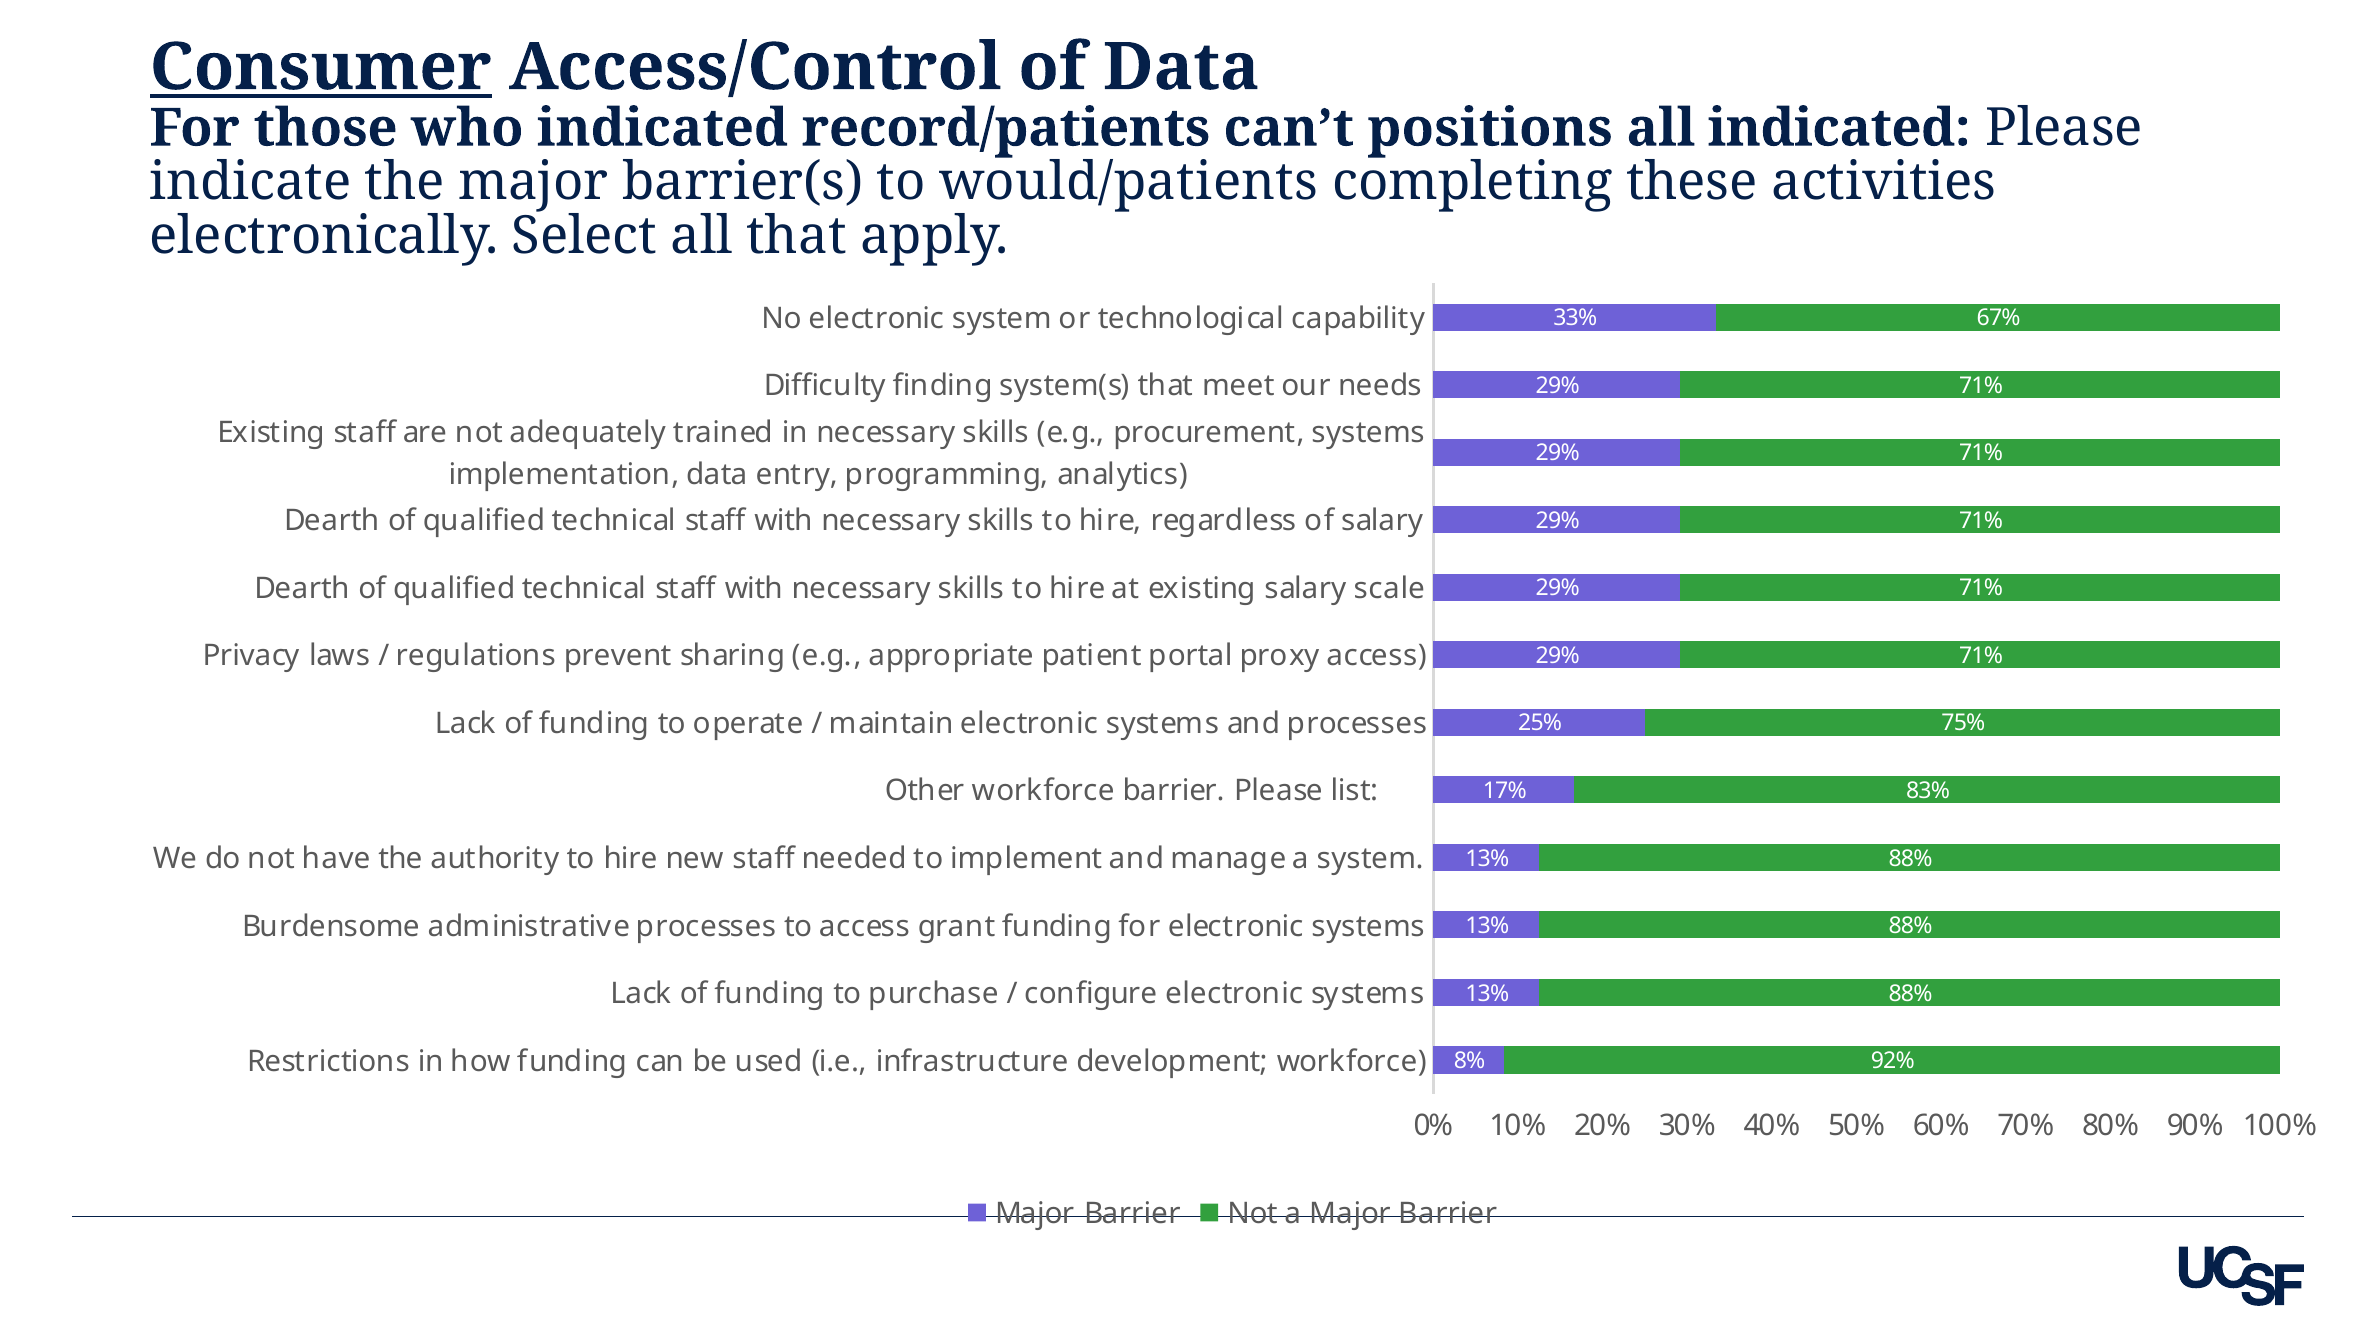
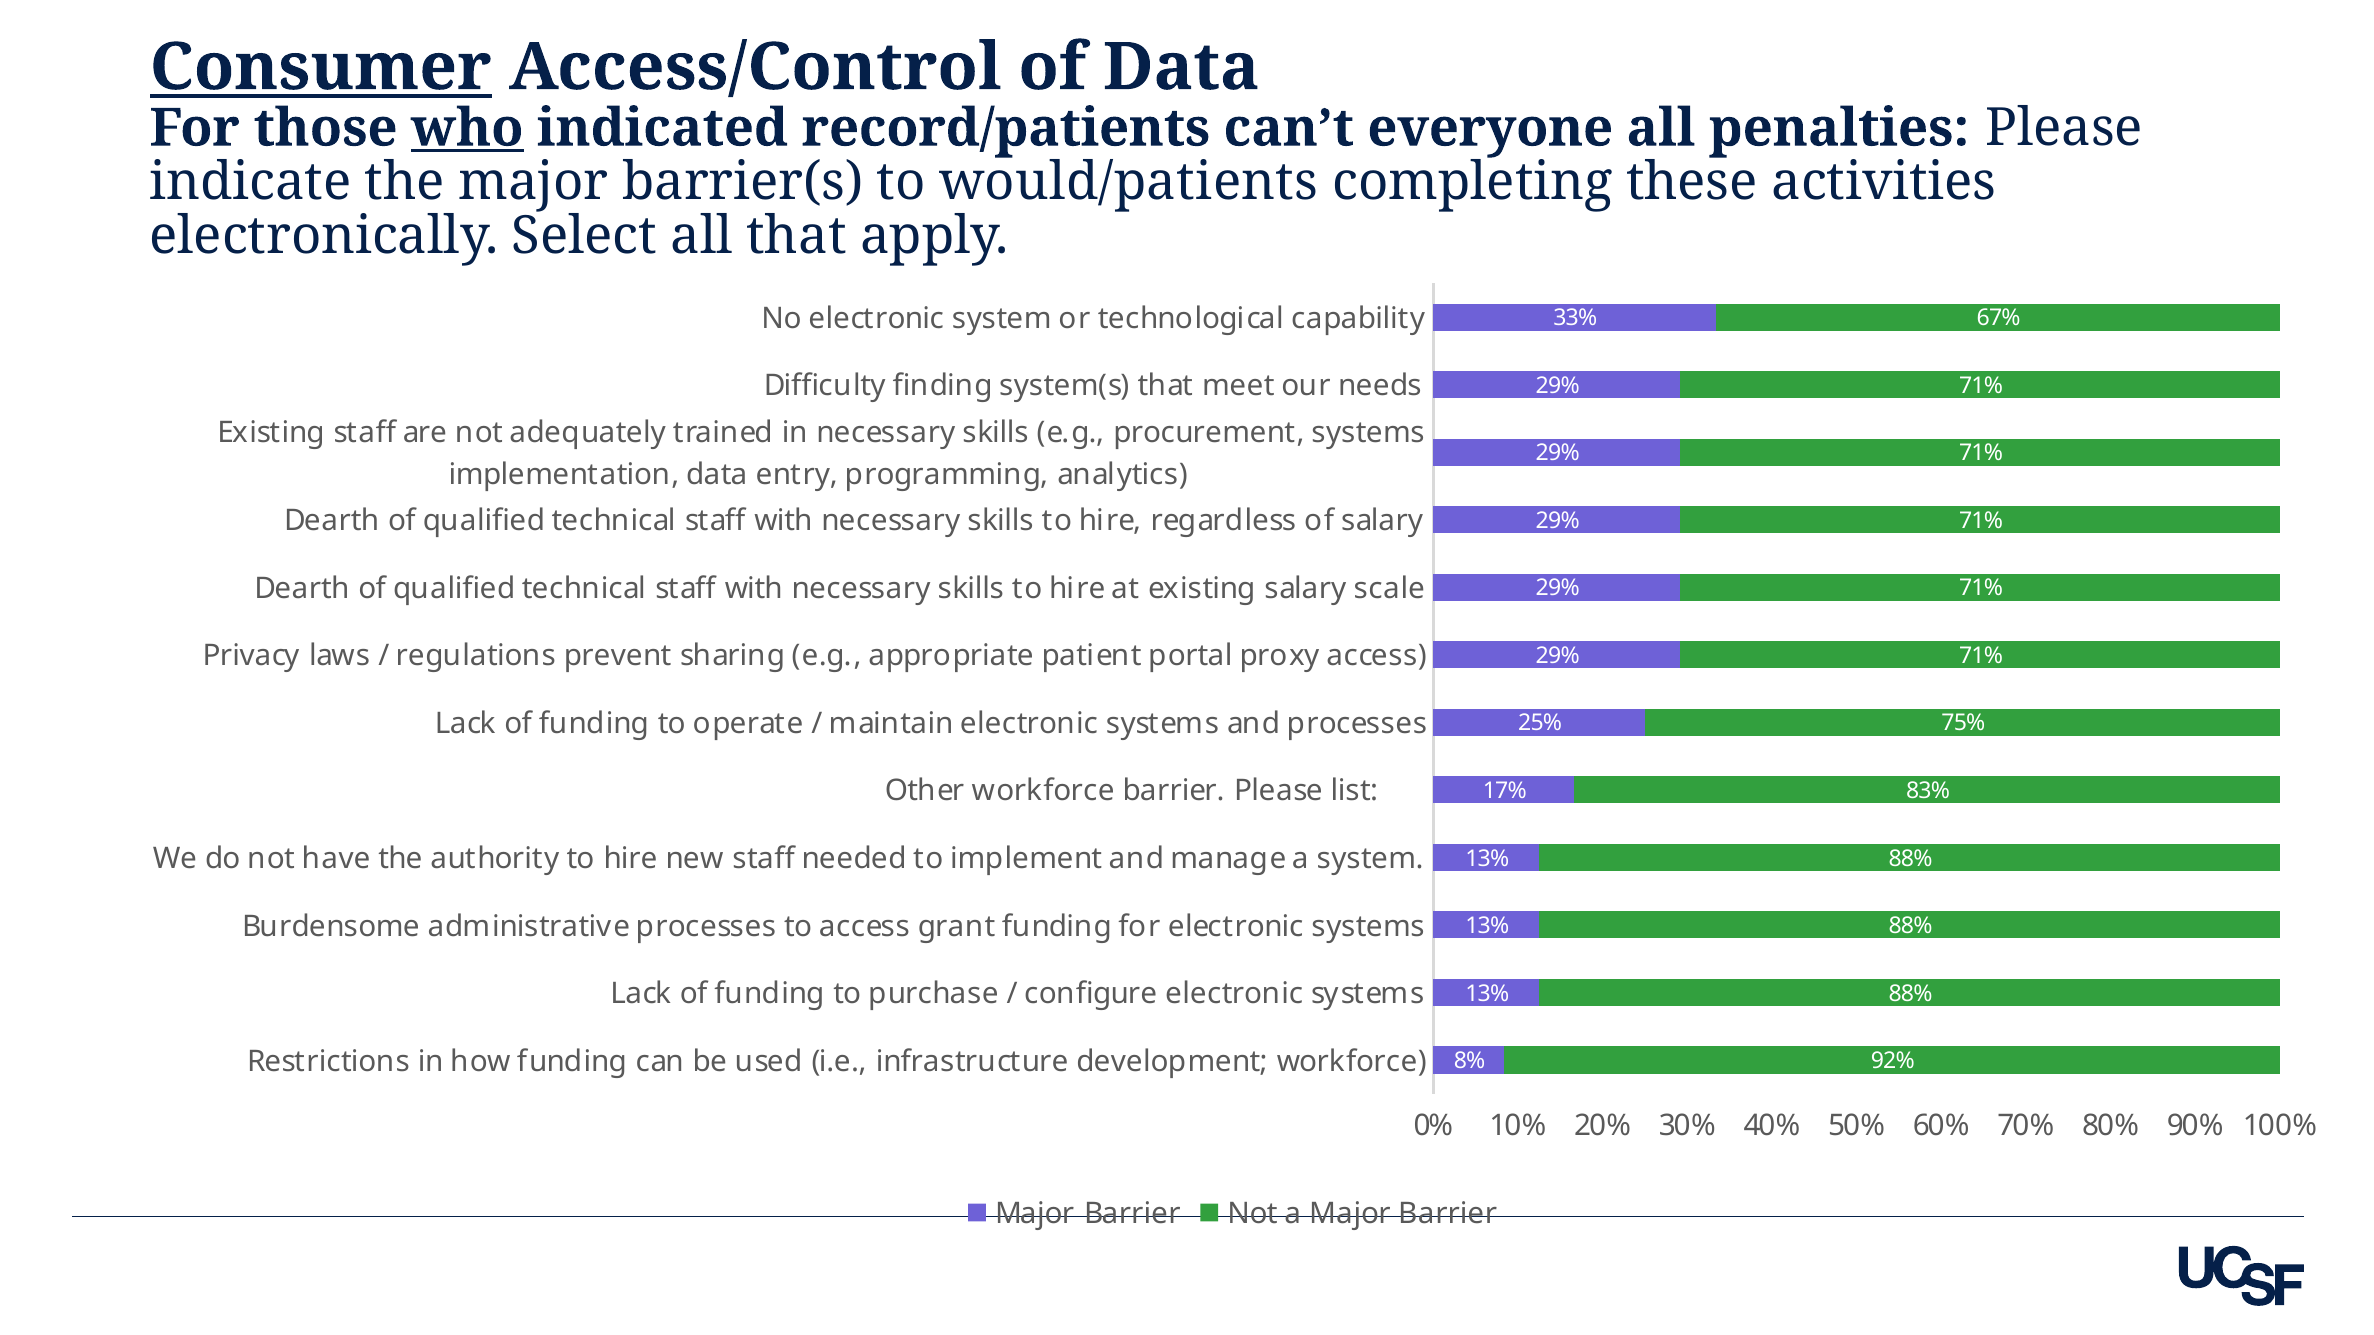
who underline: none -> present
positions: positions -> everyone
all indicated: indicated -> penalties
